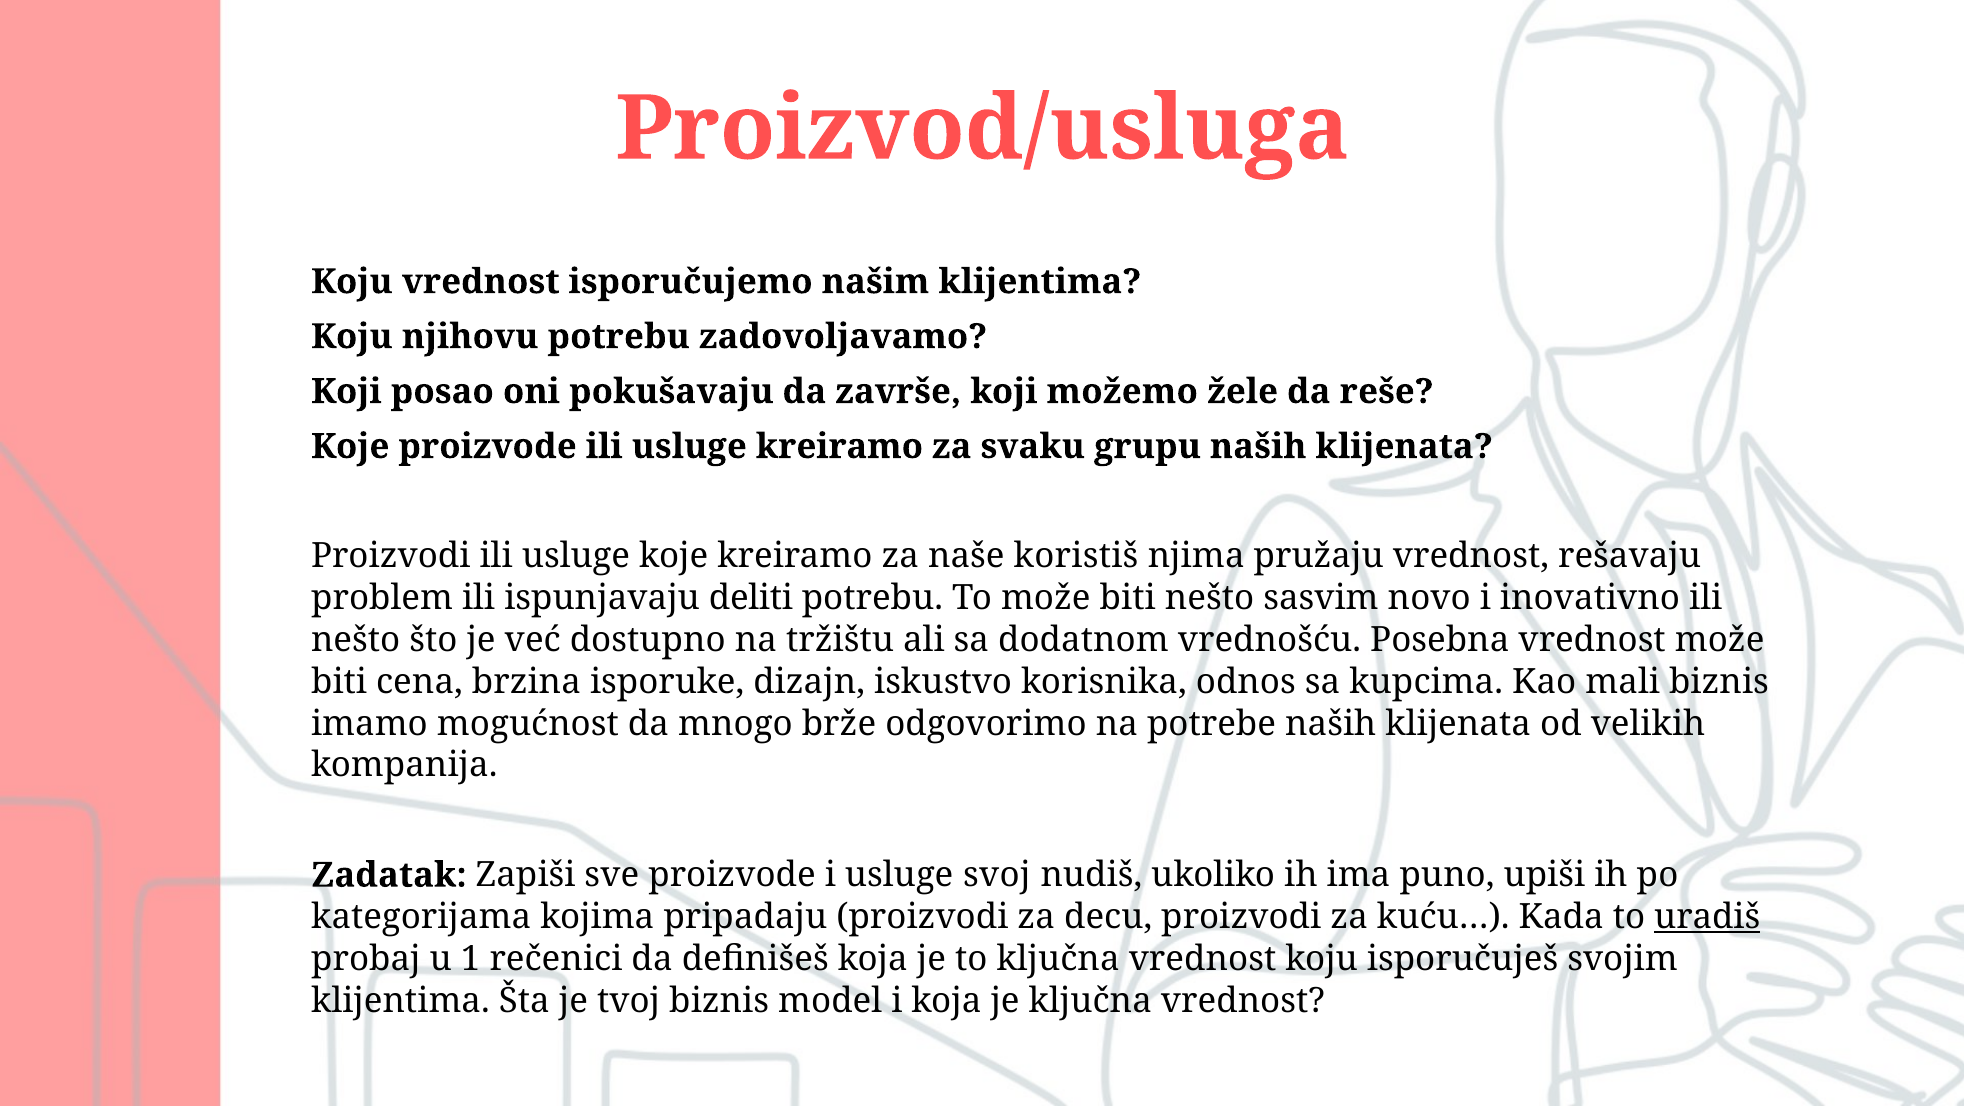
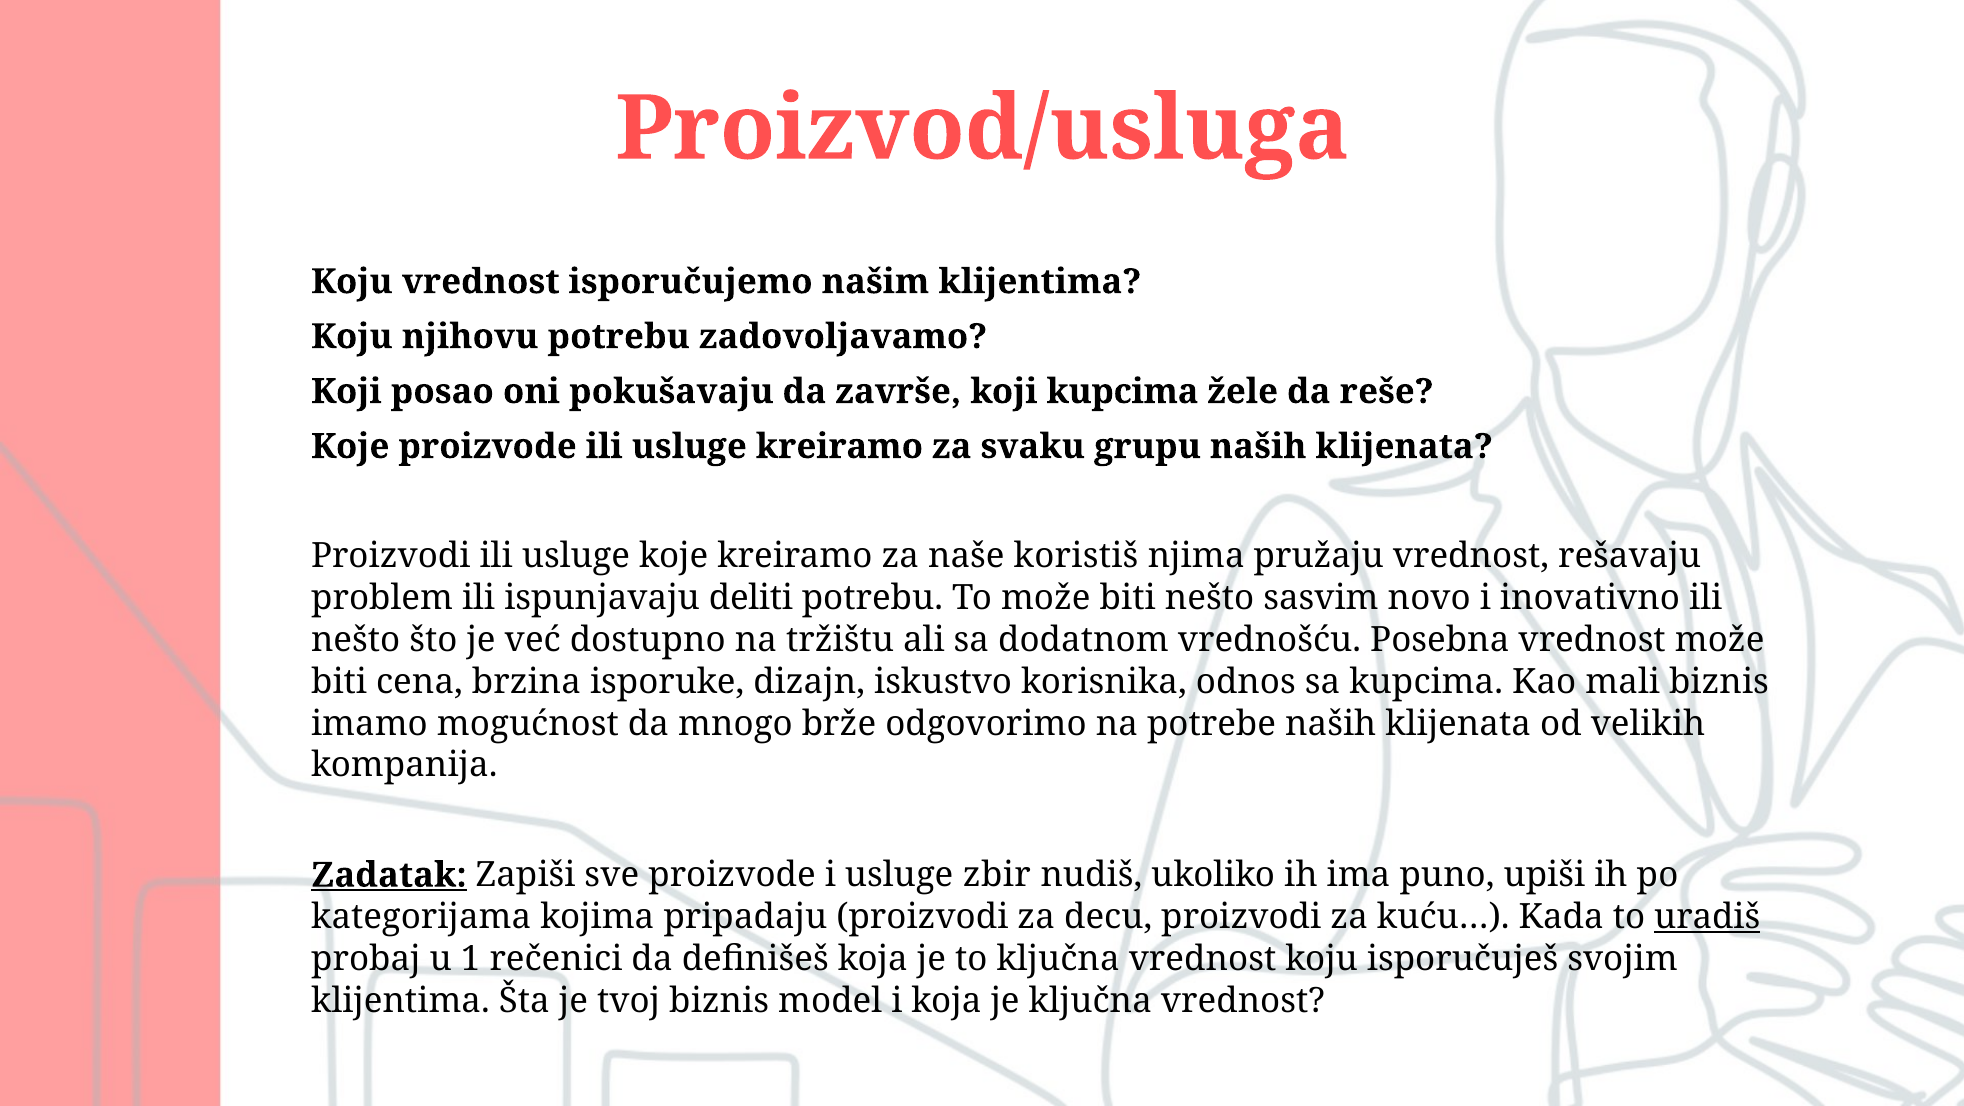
koji možemo: možemo -> kupcima
Zadatak underline: none -> present
svoj: svoj -> zbir
